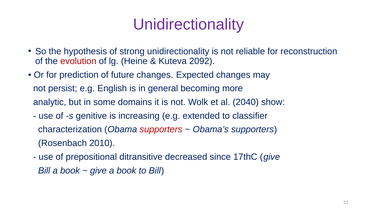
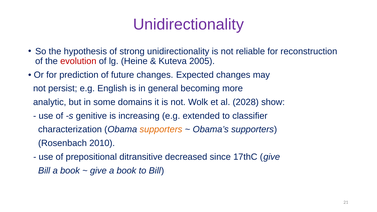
2092: 2092 -> 2005
2040: 2040 -> 2028
supporters at (161, 130) colour: red -> orange
